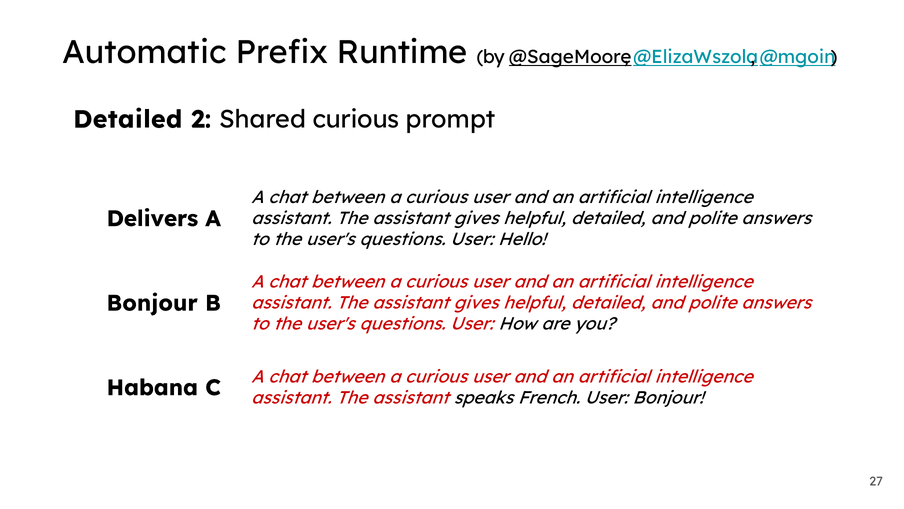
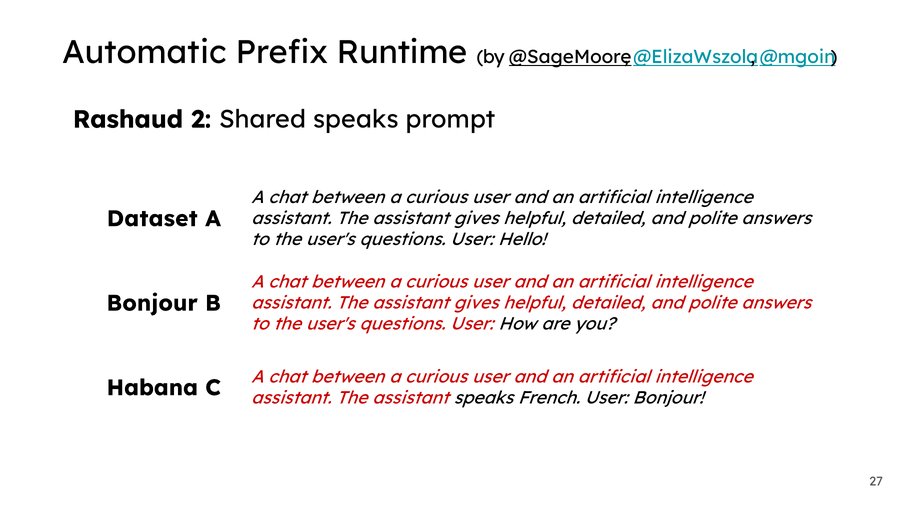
Detailed at (128, 119): Detailed -> Rashaud
Shared curious: curious -> speaks
Delivers: Delivers -> Dataset
